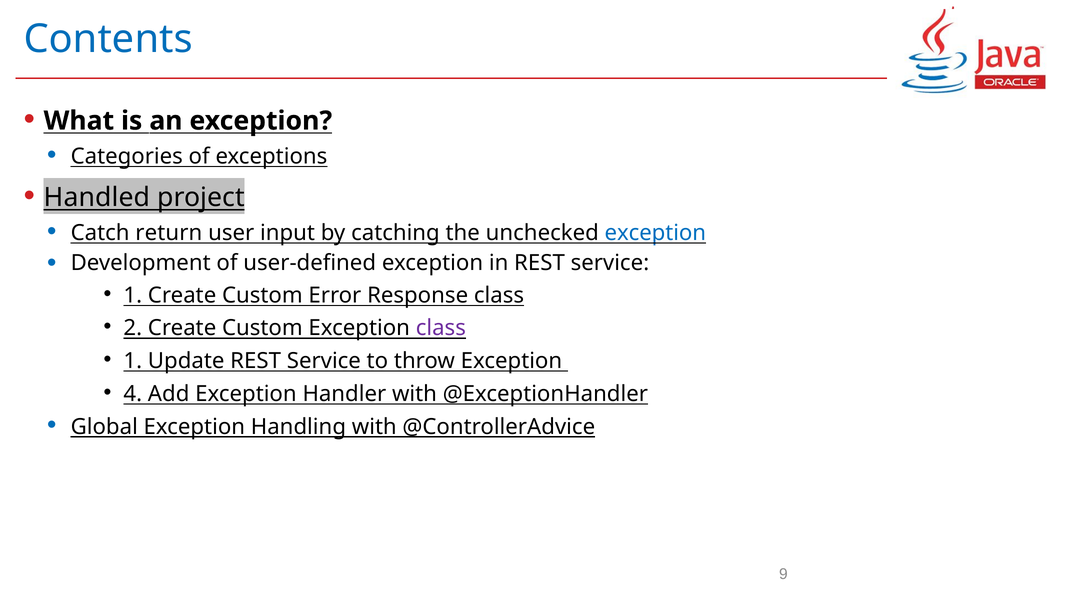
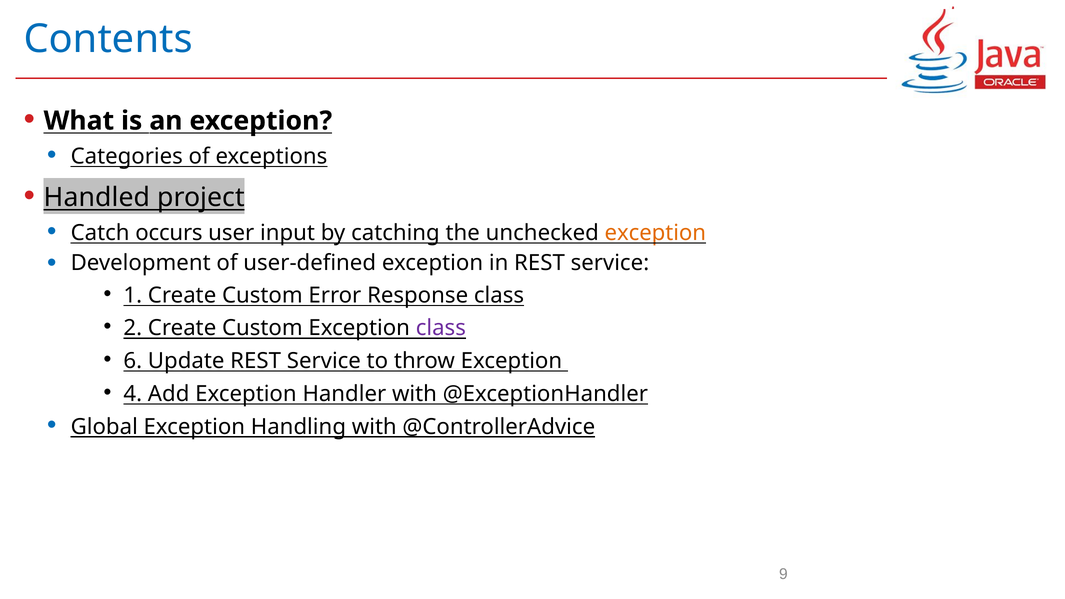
return: return -> occurs
exception at (655, 233) colour: blue -> orange
1 at (133, 361): 1 -> 6
